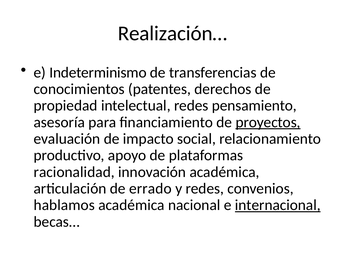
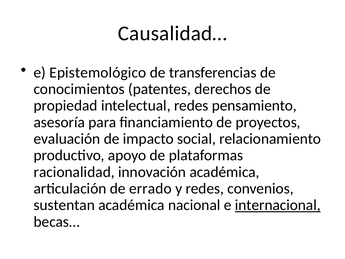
Realización…: Realización… -> Causalidad…
Indeterminismo: Indeterminismo -> Epistemológico
proyectos underline: present -> none
hablamos: hablamos -> sustentan
